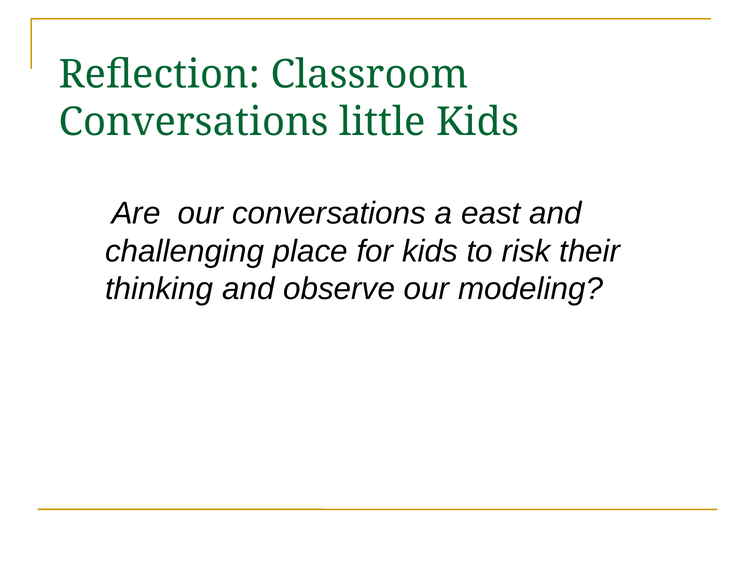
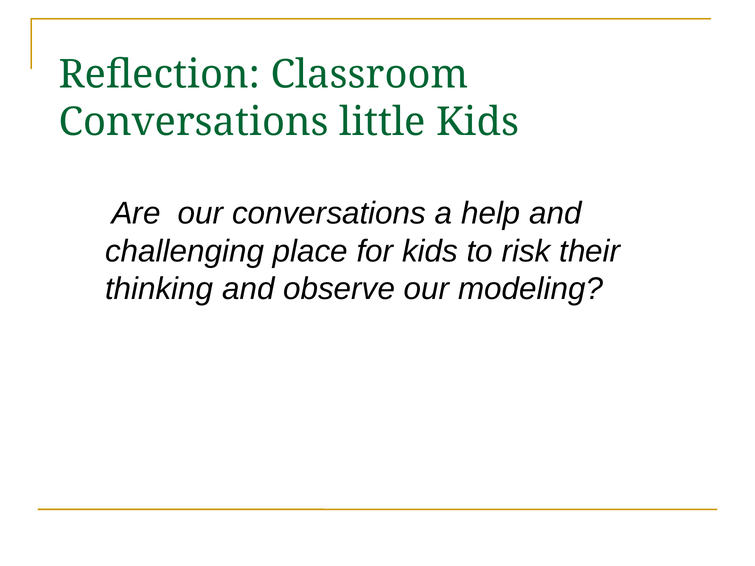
east: east -> help
